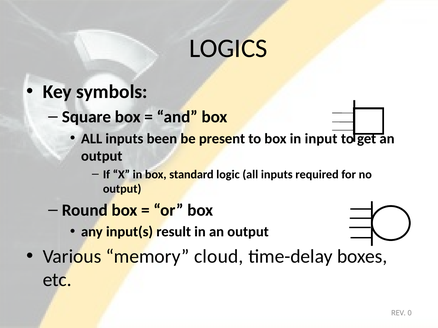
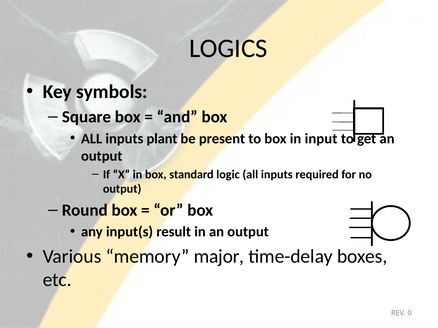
been: been -> plant
cloud: cloud -> major
